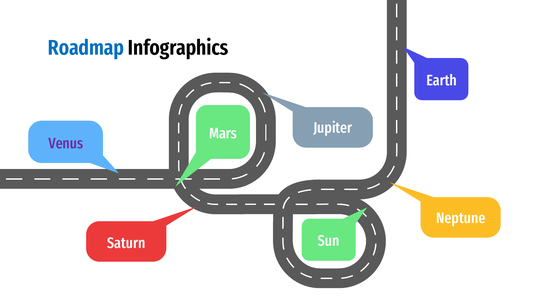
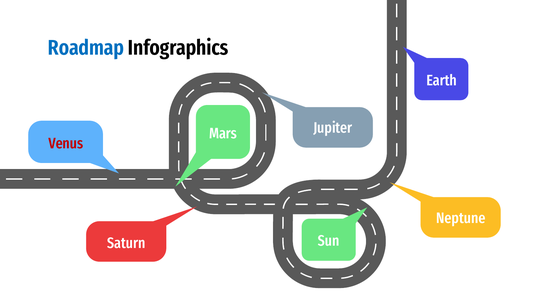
Venus colour: purple -> red
